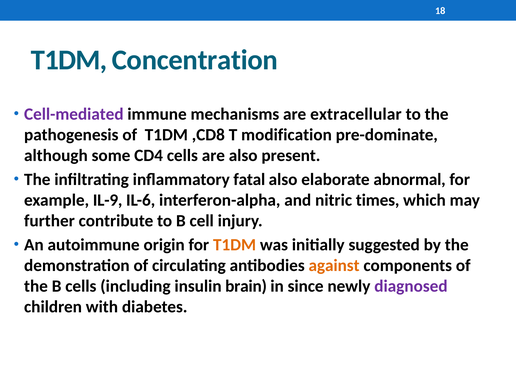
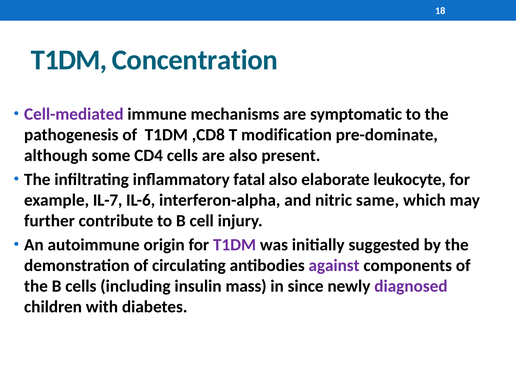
extracellular: extracellular -> symptomatic
abnormal: abnormal -> leukocyte
IL-9: IL-9 -> IL-7
times: times -> same
T1DM at (235, 245) colour: orange -> purple
against colour: orange -> purple
brain: brain -> mass
